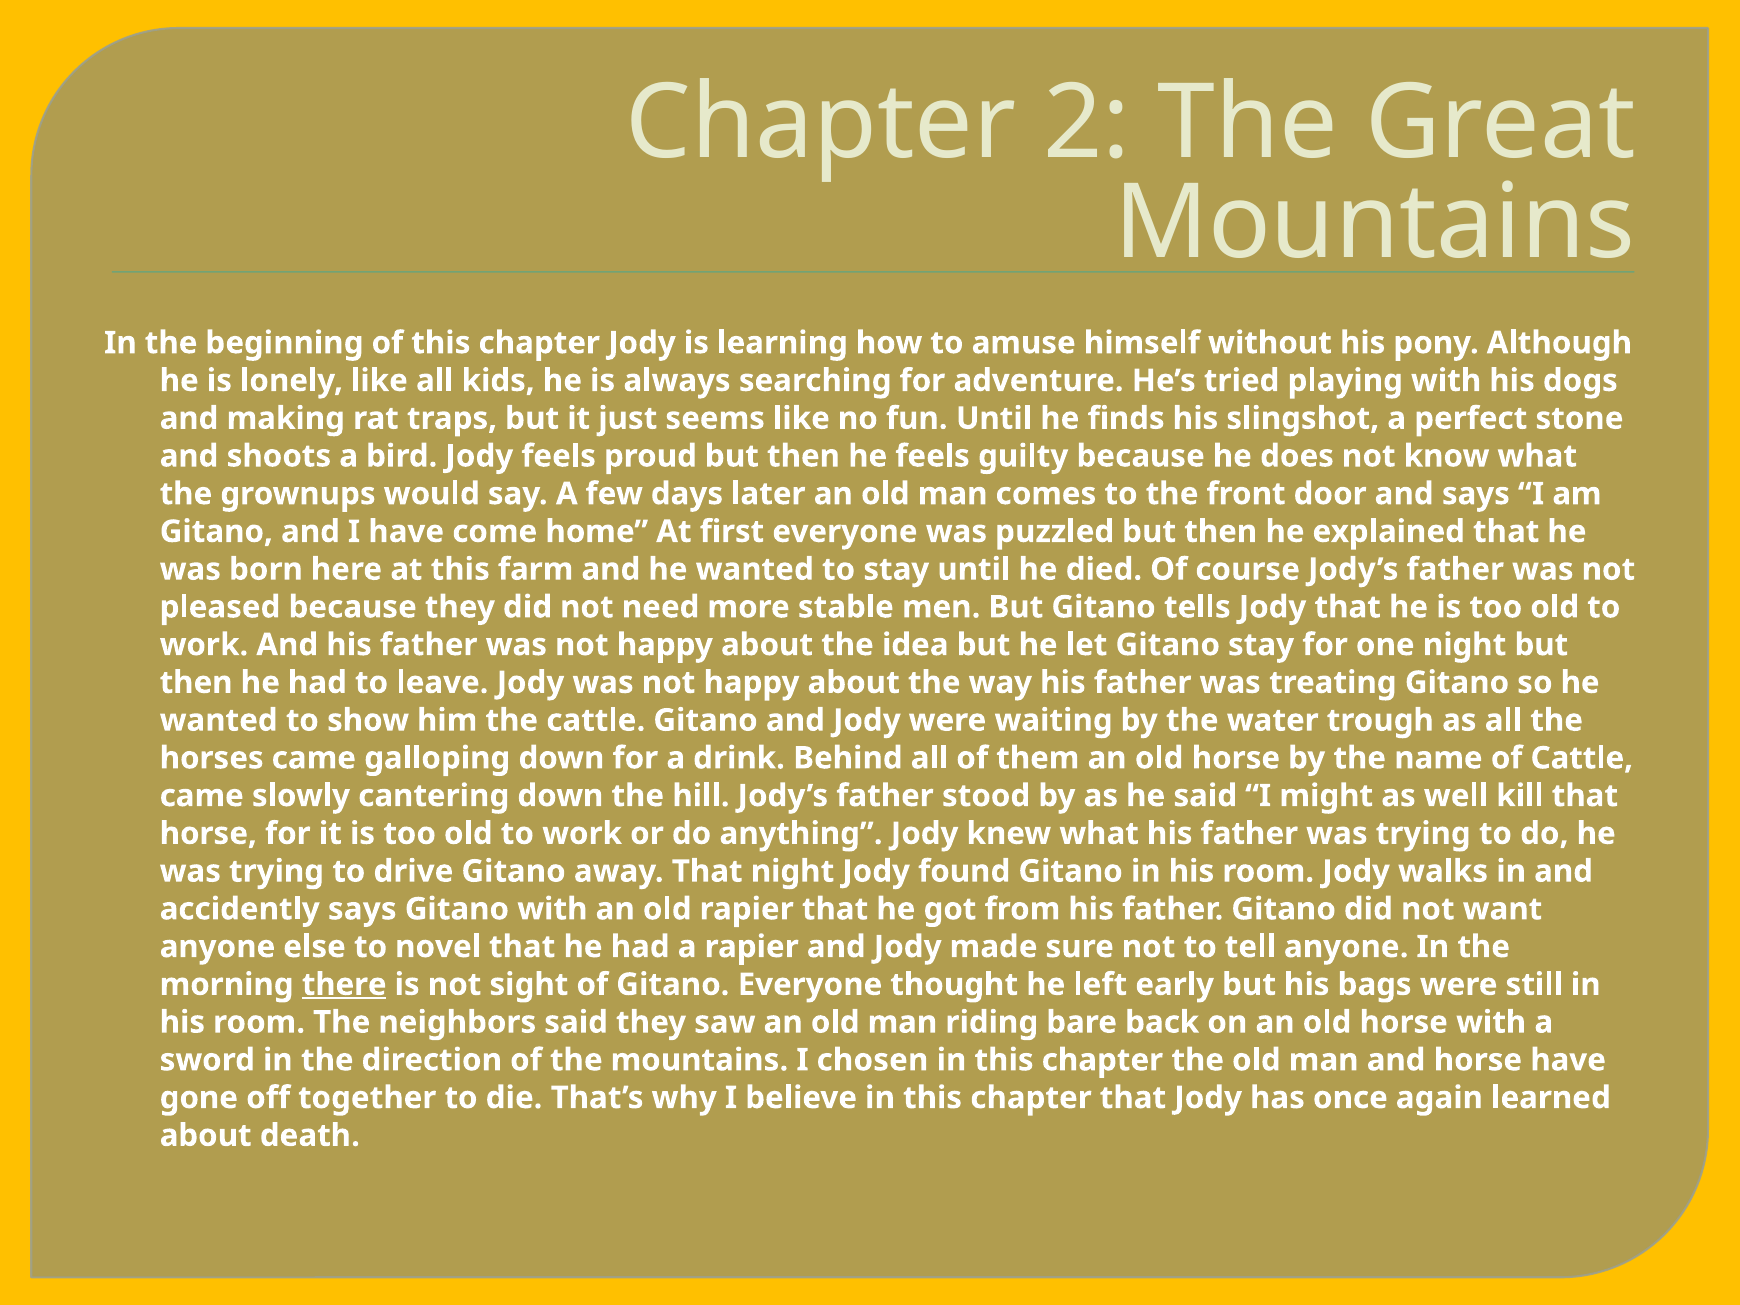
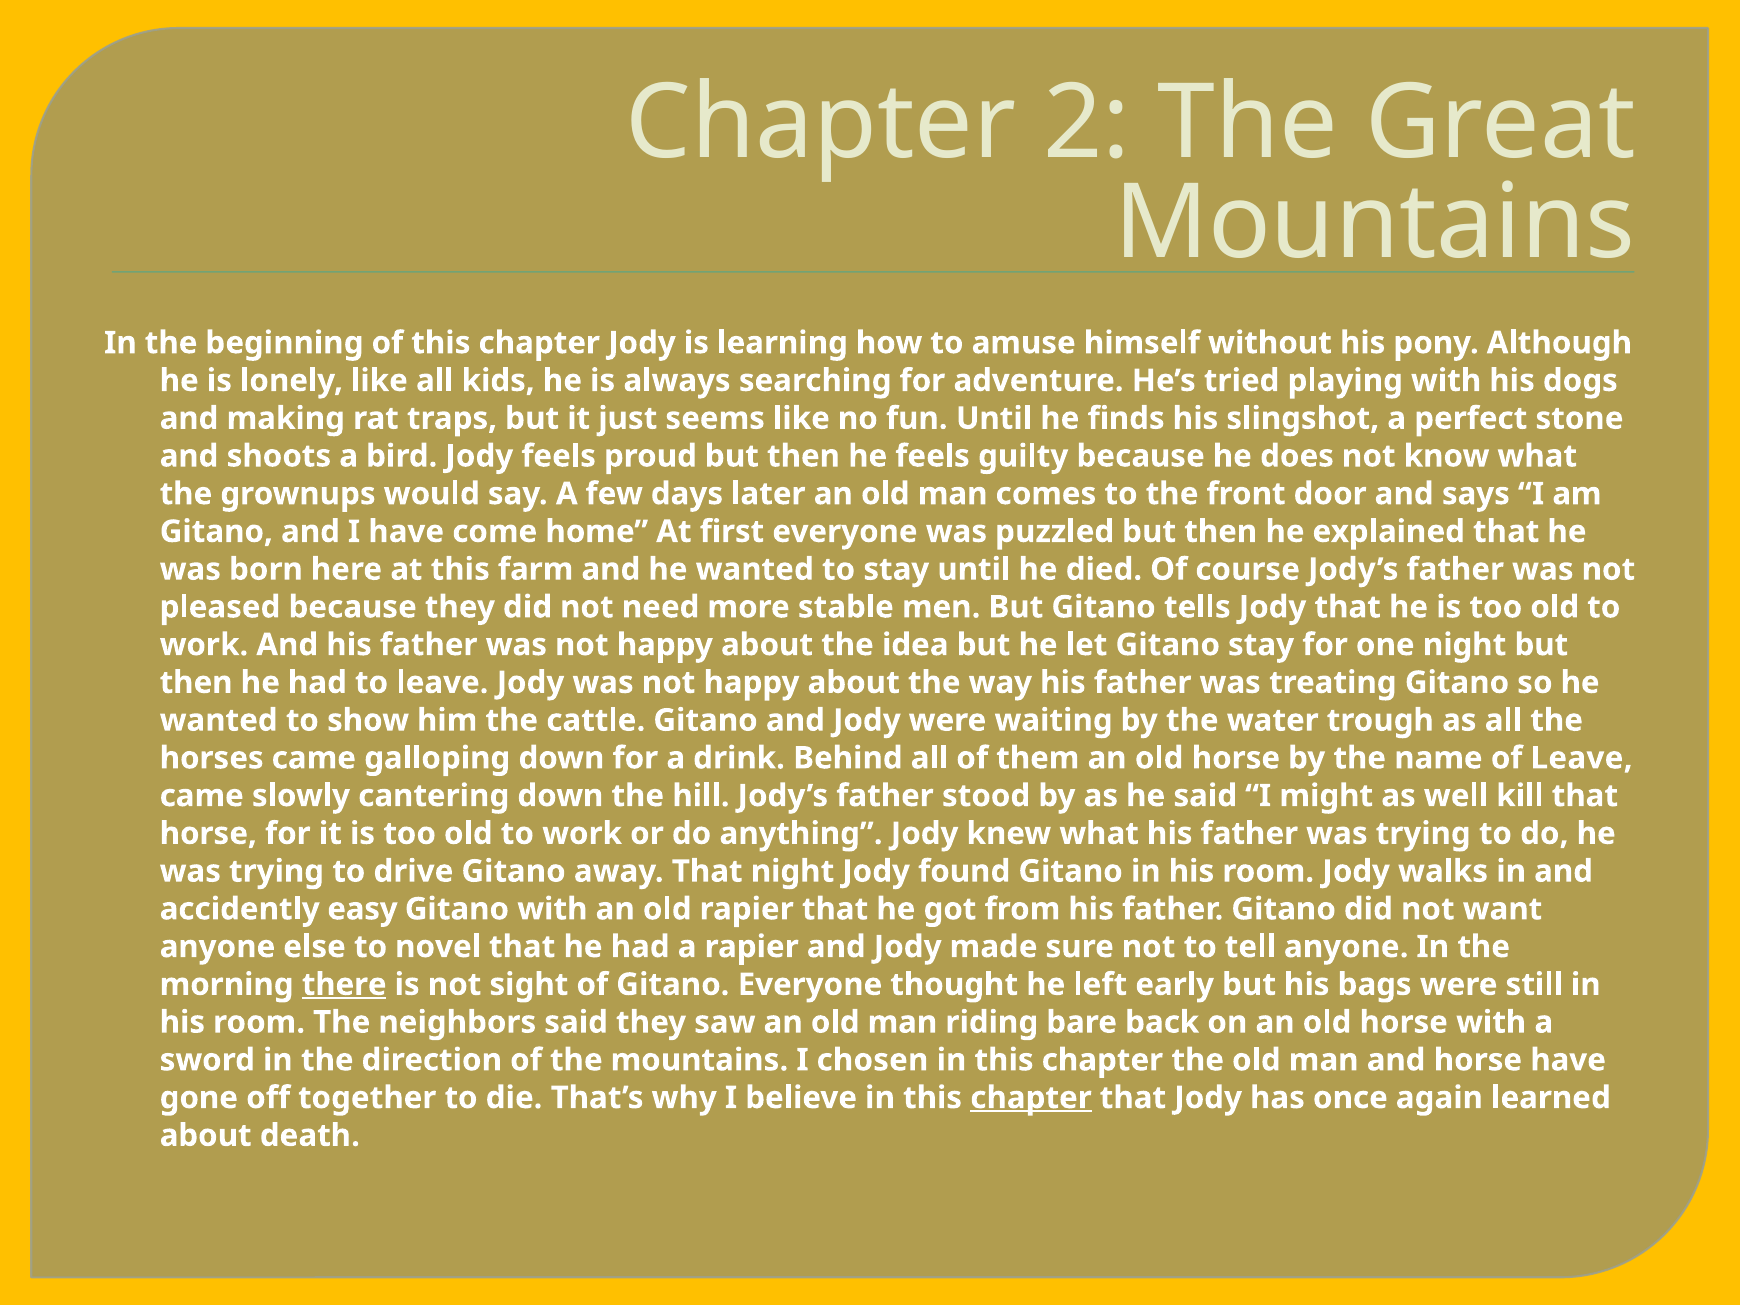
of Cattle: Cattle -> Leave
accidently says: says -> easy
chapter at (1031, 1098) underline: none -> present
